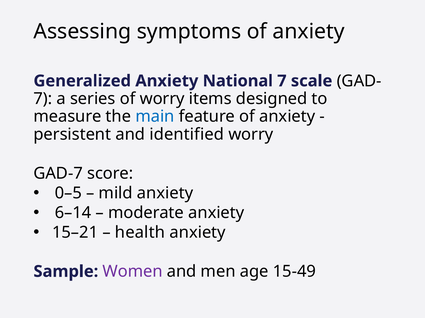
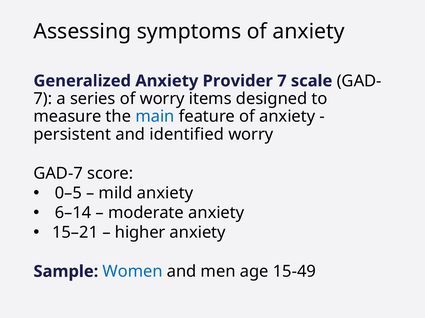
National: National -> Provider
health: health -> higher
Women colour: purple -> blue
